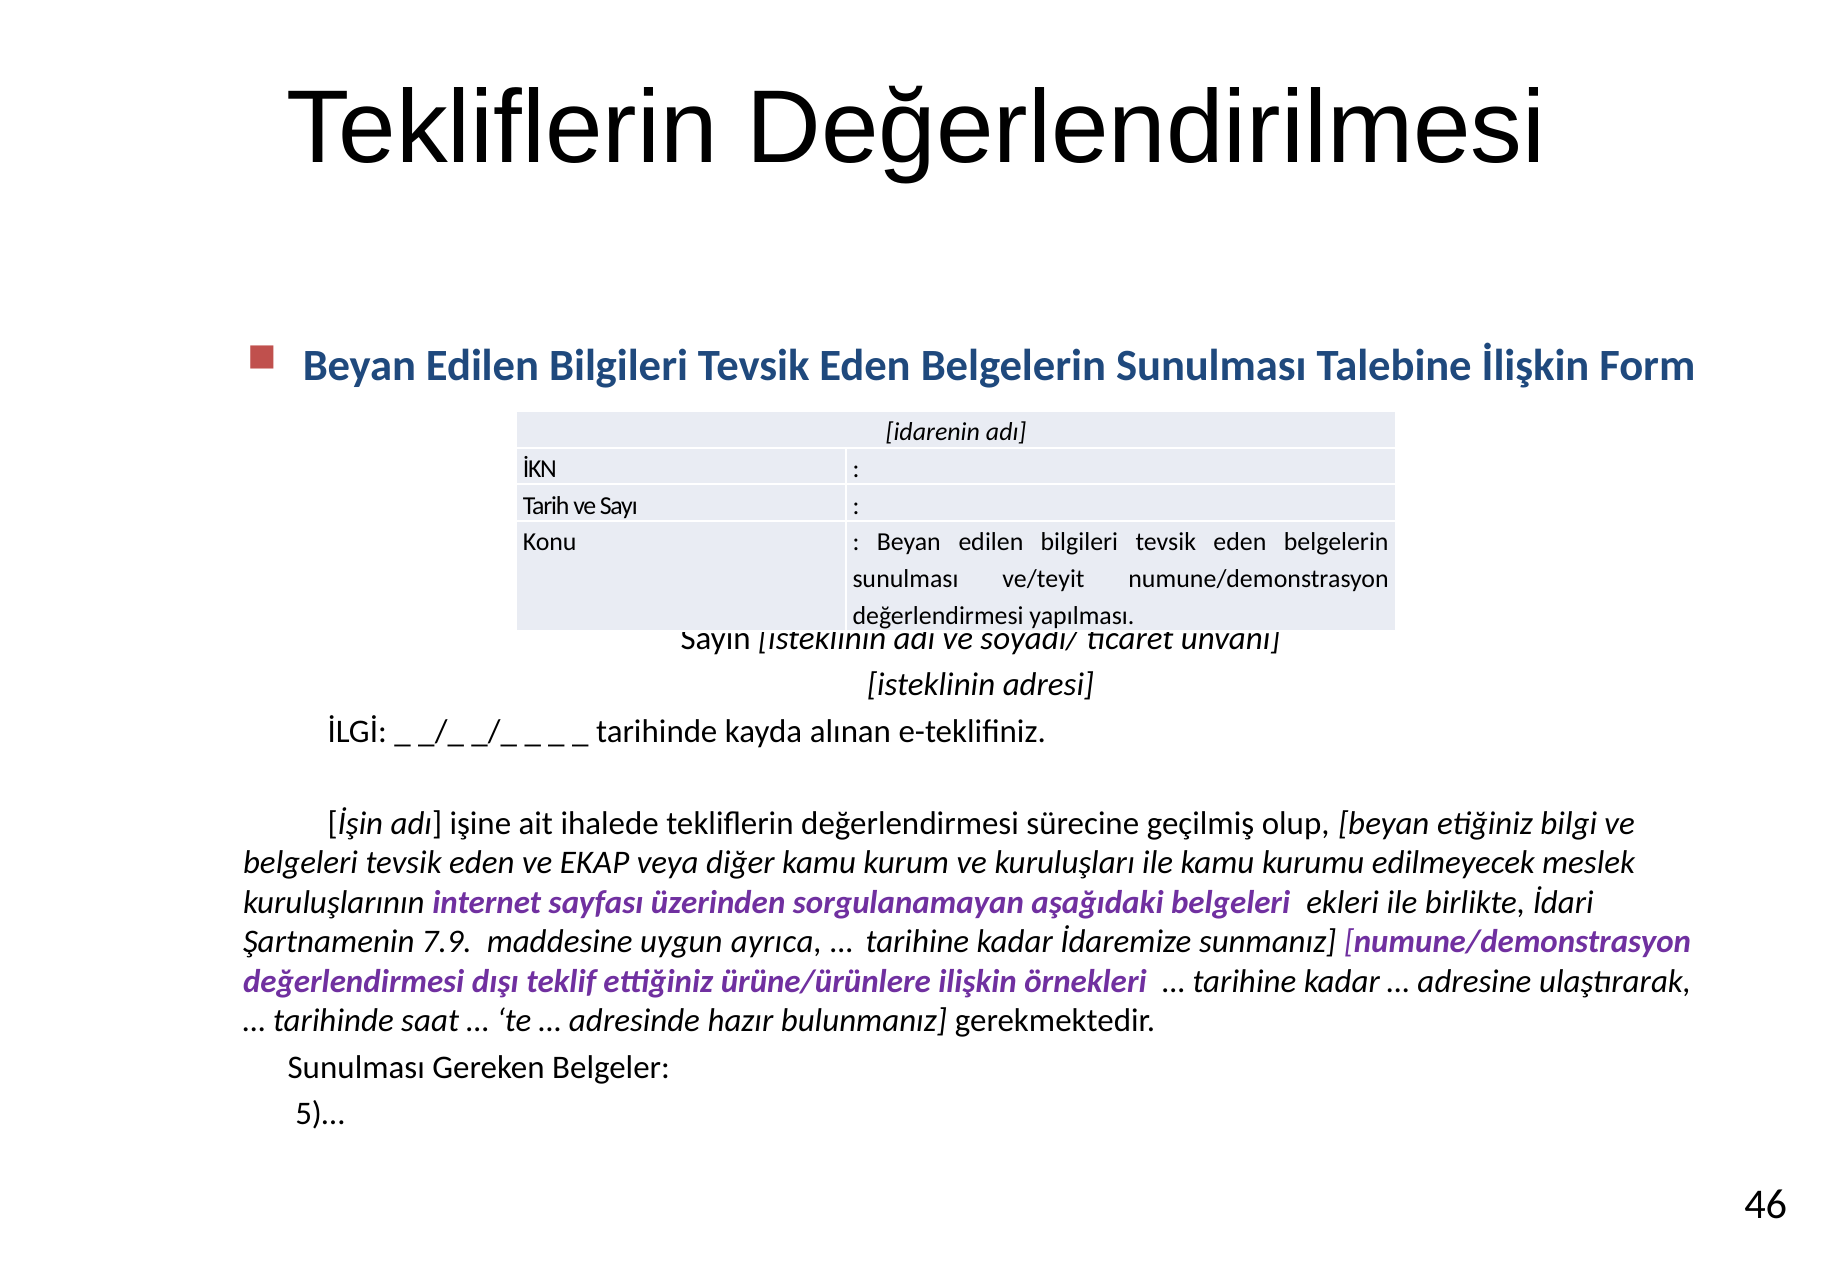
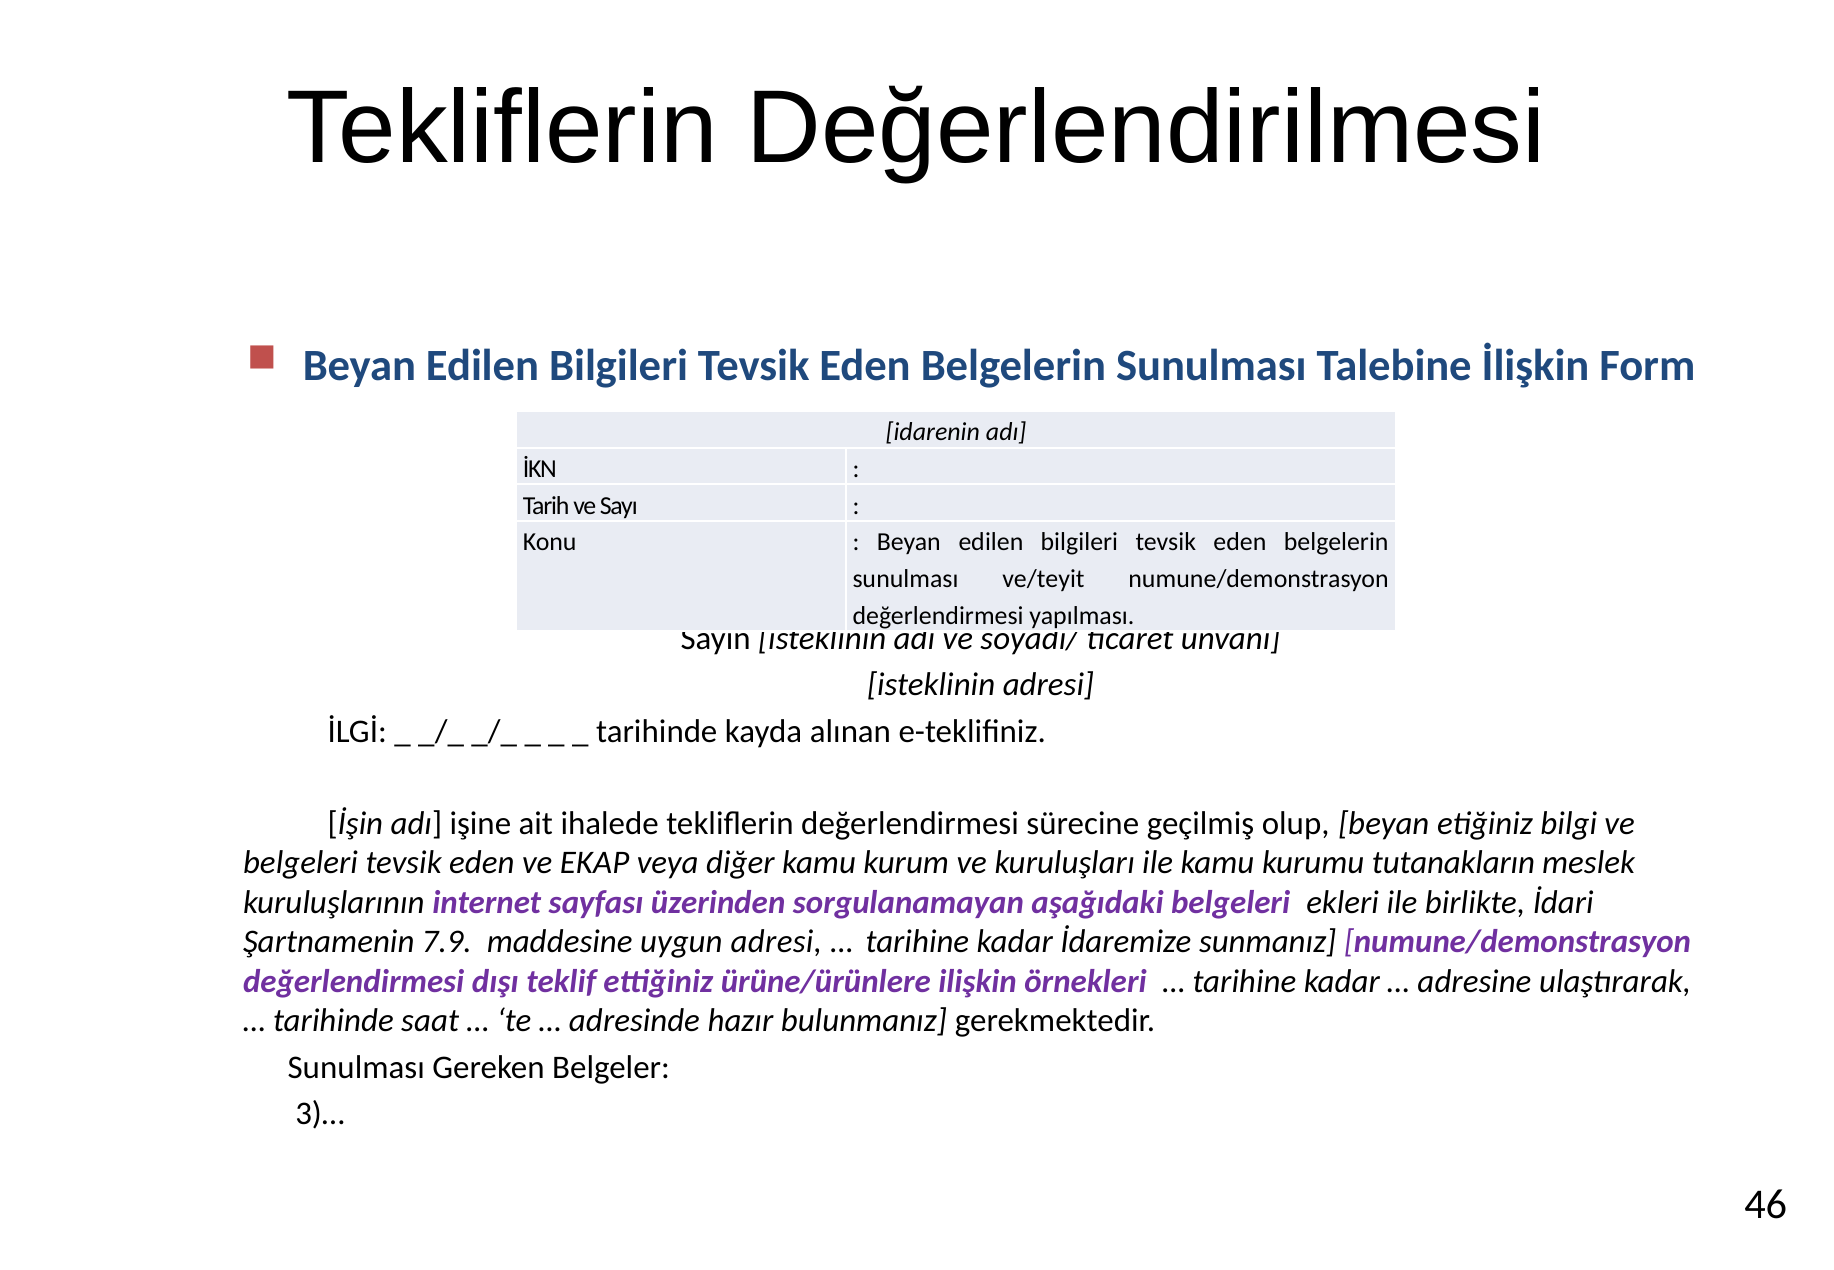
edilmeyecek: edilmeyecek -> tutanakların
uygun ayrıca: ayrıca -> adresi
5)…: 5)… -> 3)…
